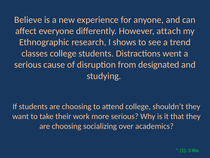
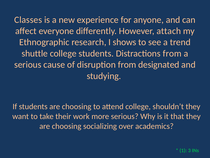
Believe: Believe -> Classes
classes: classes -> shuttle
Distractions went: went -> from
